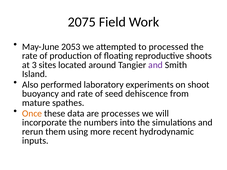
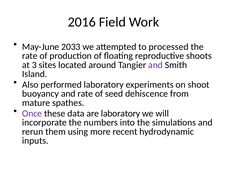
2075: 2075 -> 2016
2053: 2053 -> 2033
Once colour: orange -> purple
are processes: processes -> laboratory
